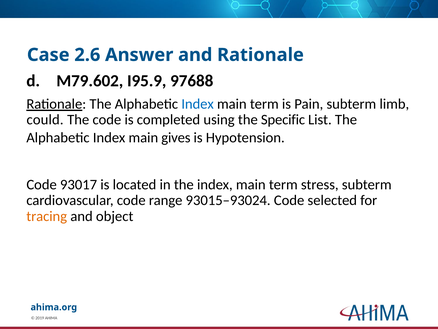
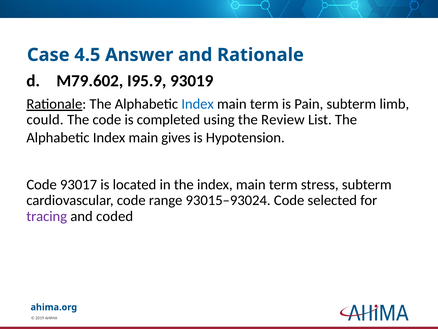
2.6: 2.6 -> 4.5
97688: 97688 -> 93019
Specific: Specific -> Review
tracing colour: orange -> purple
object: object -> coded
